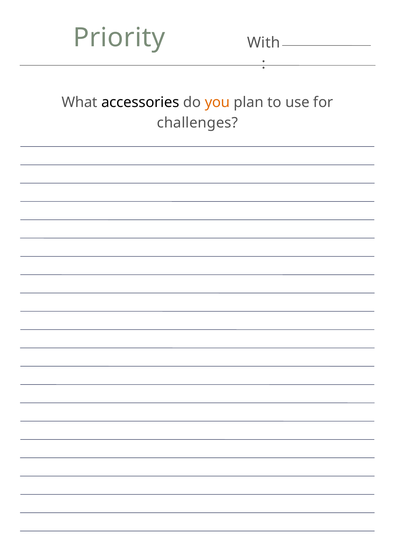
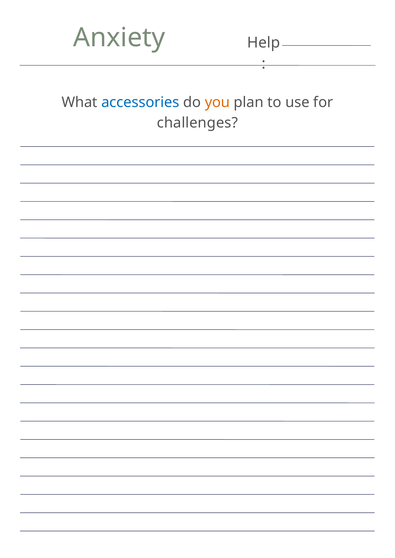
Priority: Priority -> Anxiety
With: With -> Help
accessories colour: black -> blue
